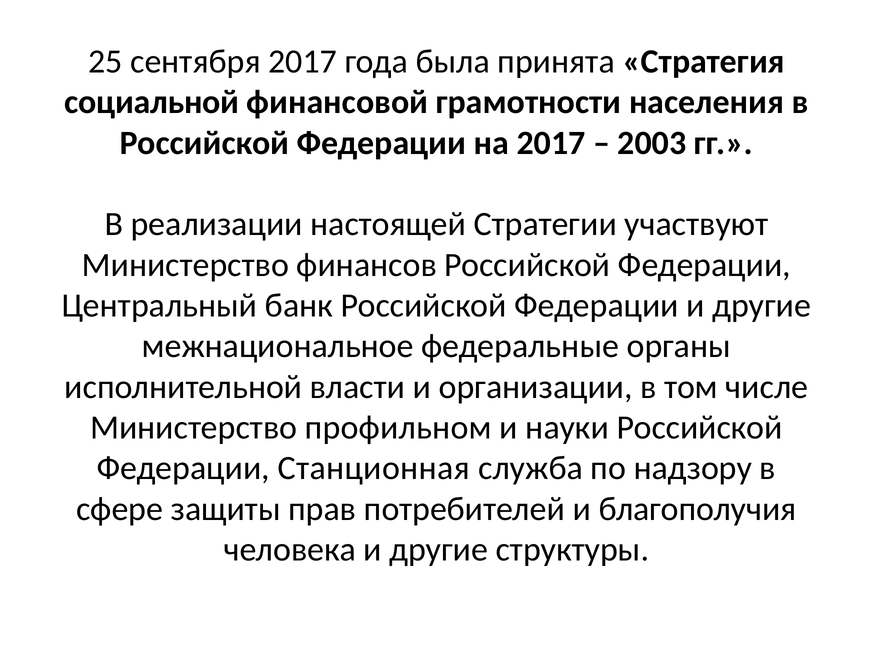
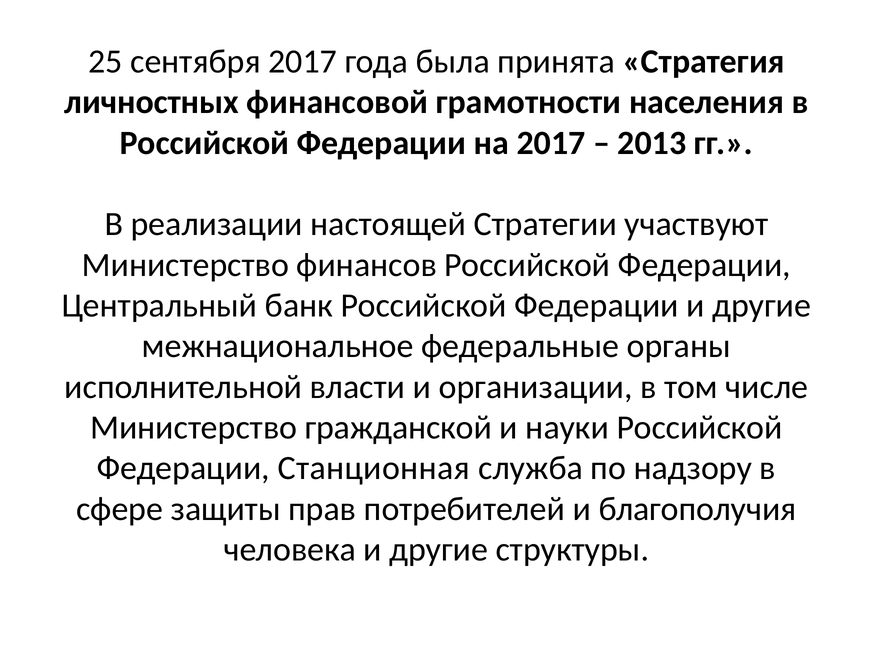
социальной: социальной -> личностных
2003: 2003 -> 2013
профильном: профильном -> гражданской
